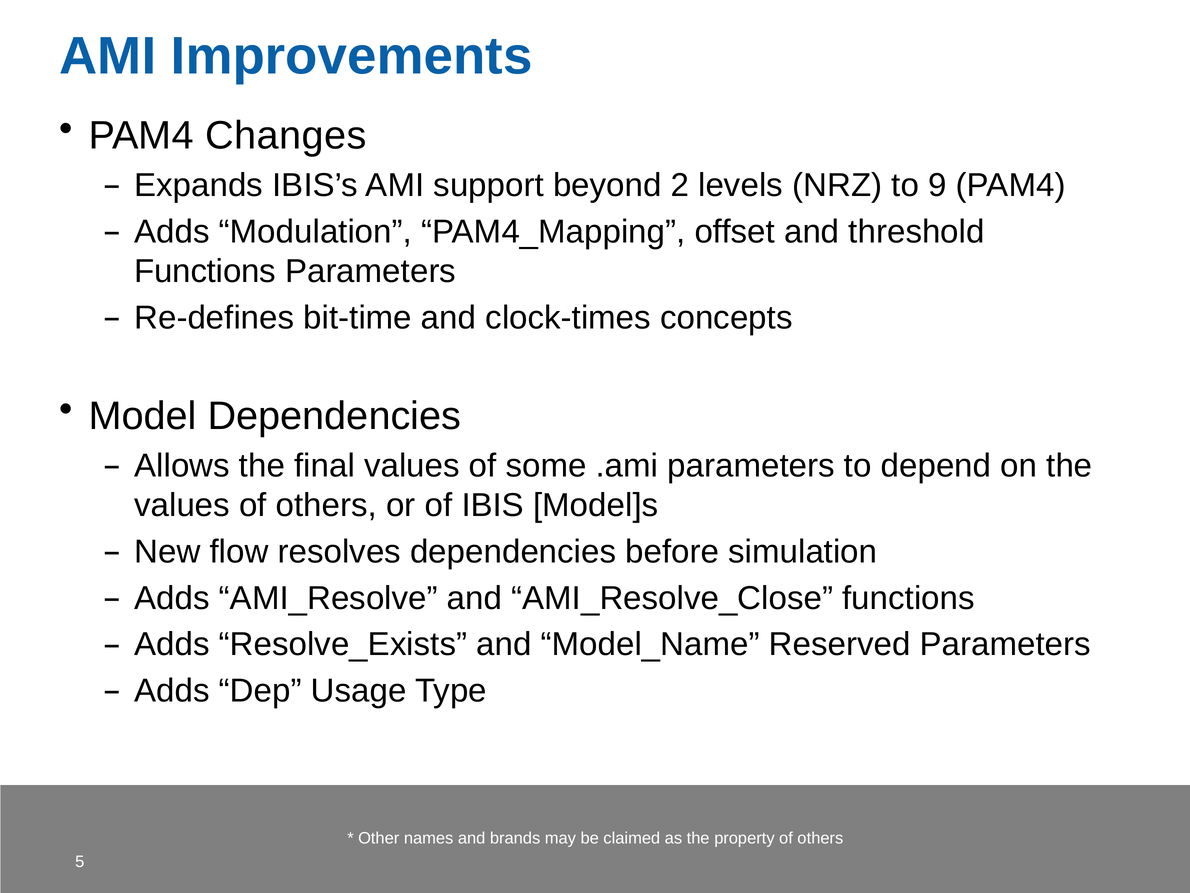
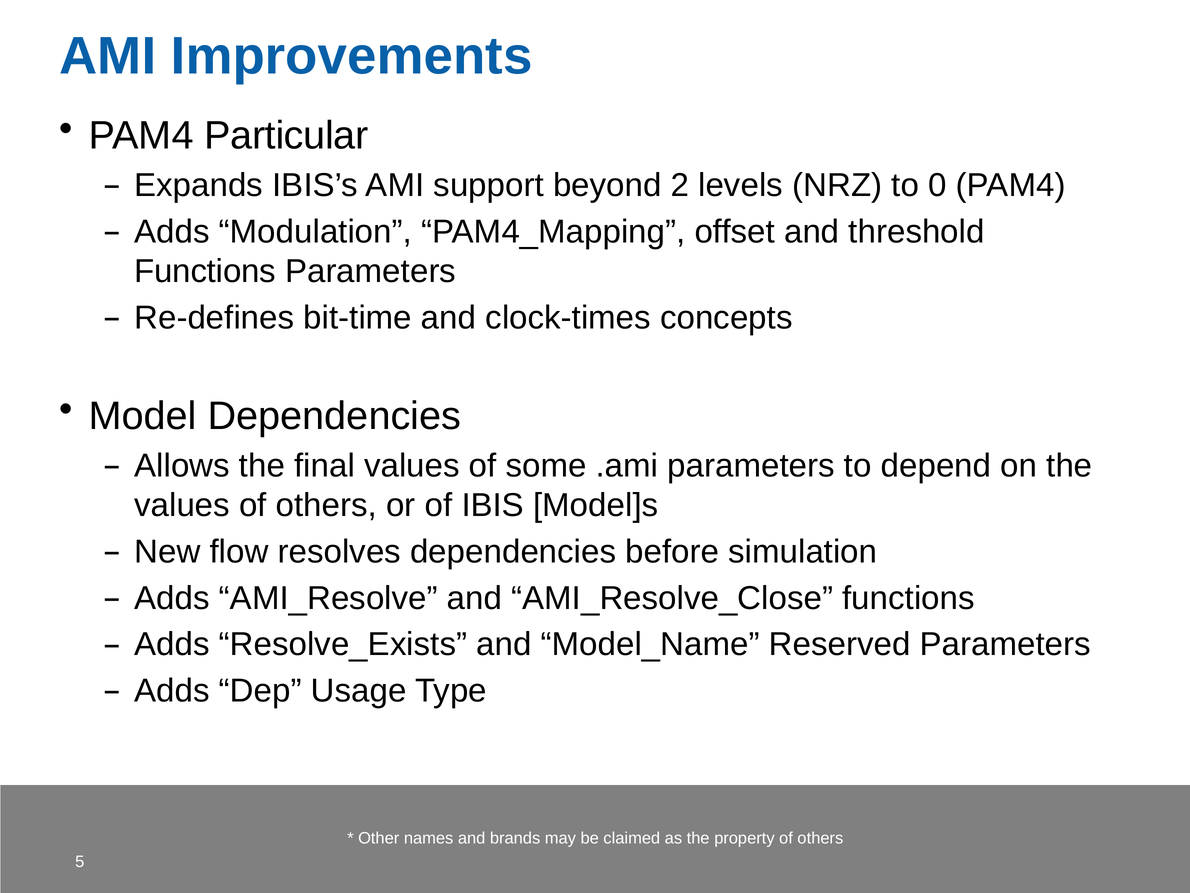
Changes: Changes -> Particular
9: 9 -> 0
